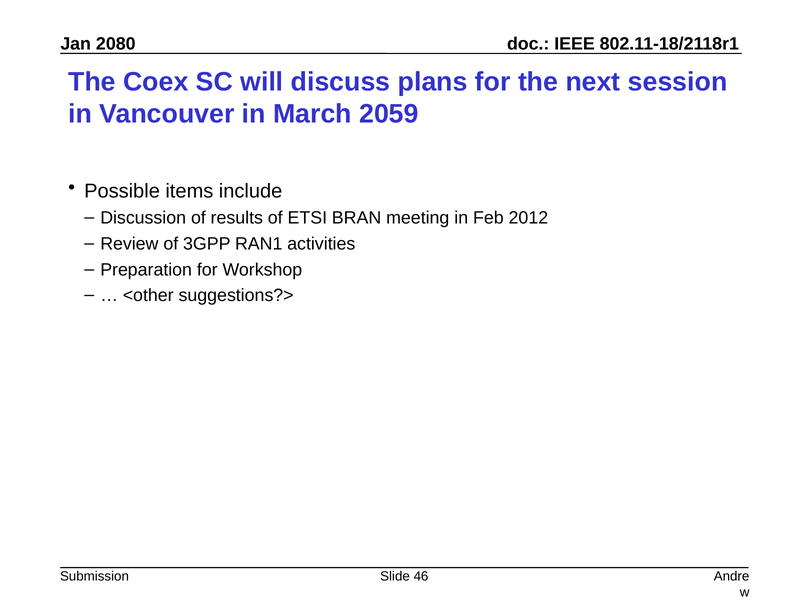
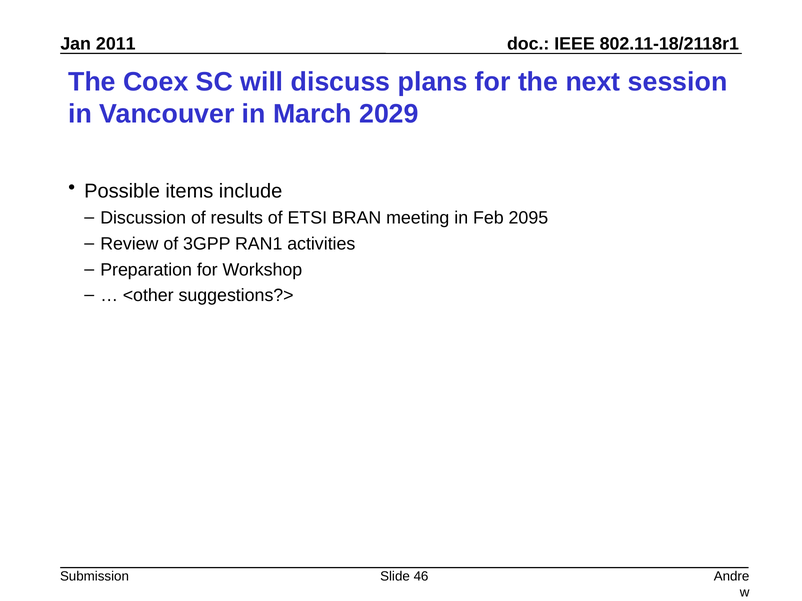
2080: 2080 -> 2011
2059: 2059 -> 2029
2012: 2012 -> 2095
